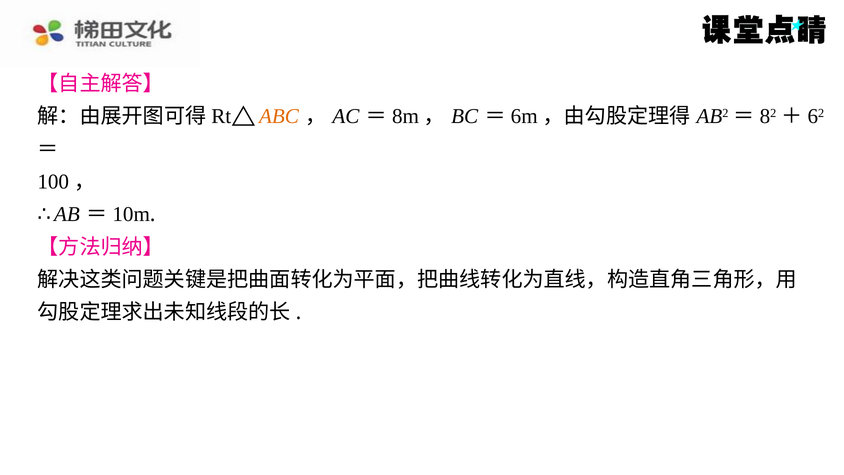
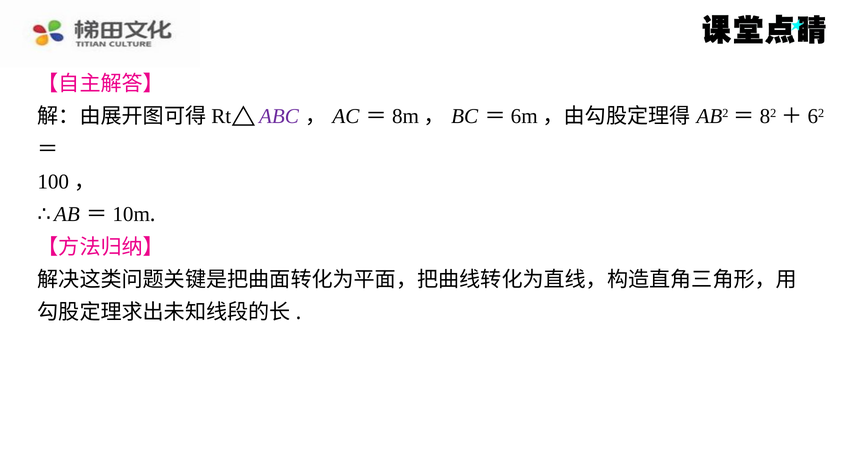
ABC colour: orange -> purple
